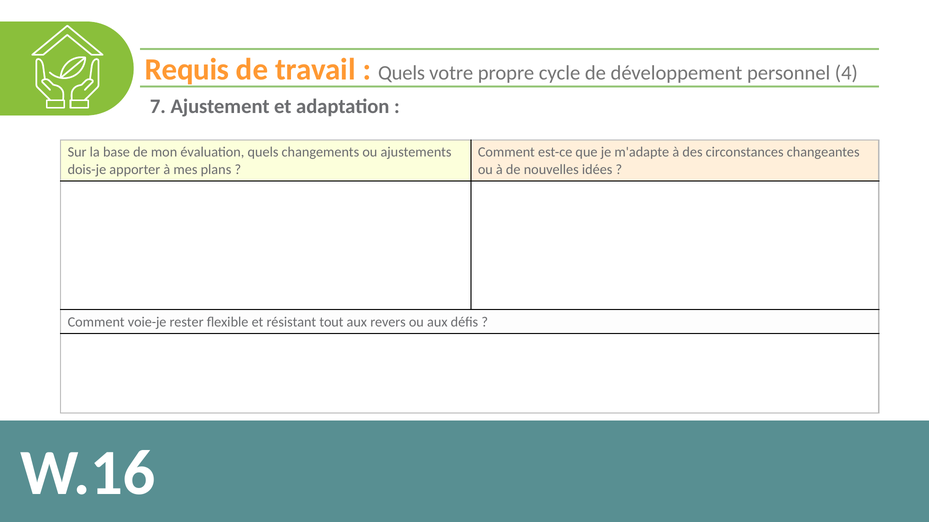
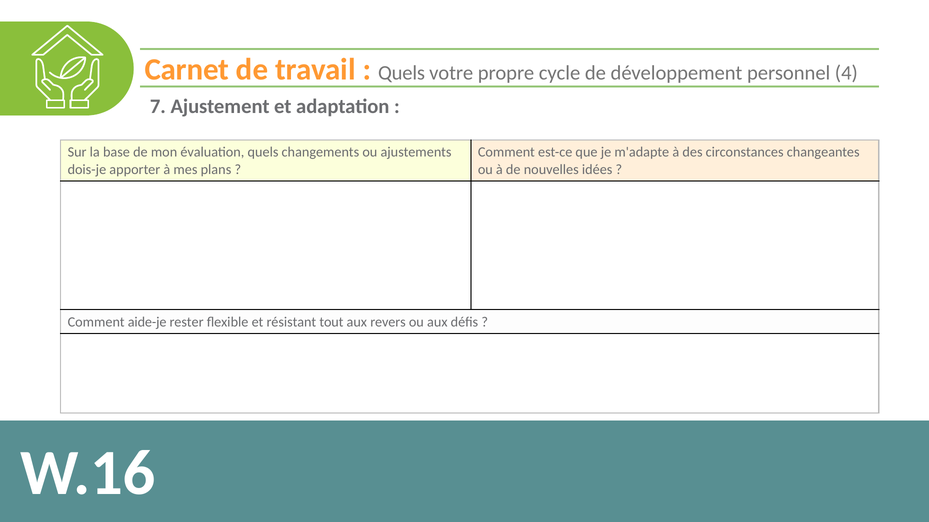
Requis: Requis -> Carnet
voie-je: voie-je -> aide-je
